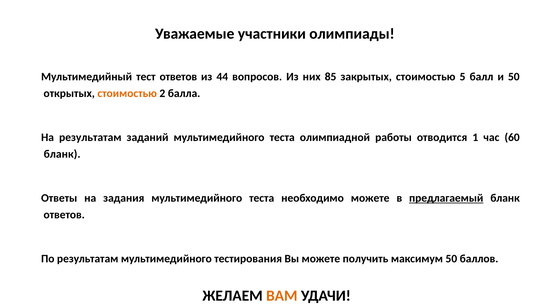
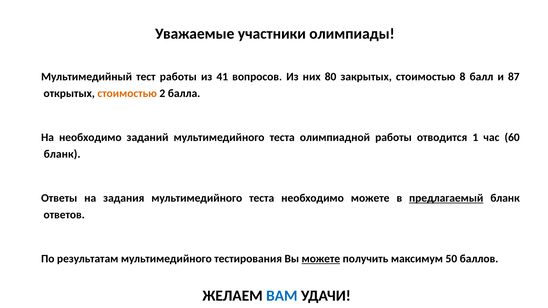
тест ответов: ответов -> работы
44: 44 -> 41
85: 85 -> 80
5: 5 -> 8
и 50: 50 -> 87
На результатам: результатам -> необходимо
можете at (321, 259) underline: none -> present
ВАМ colour: orange -> blue
